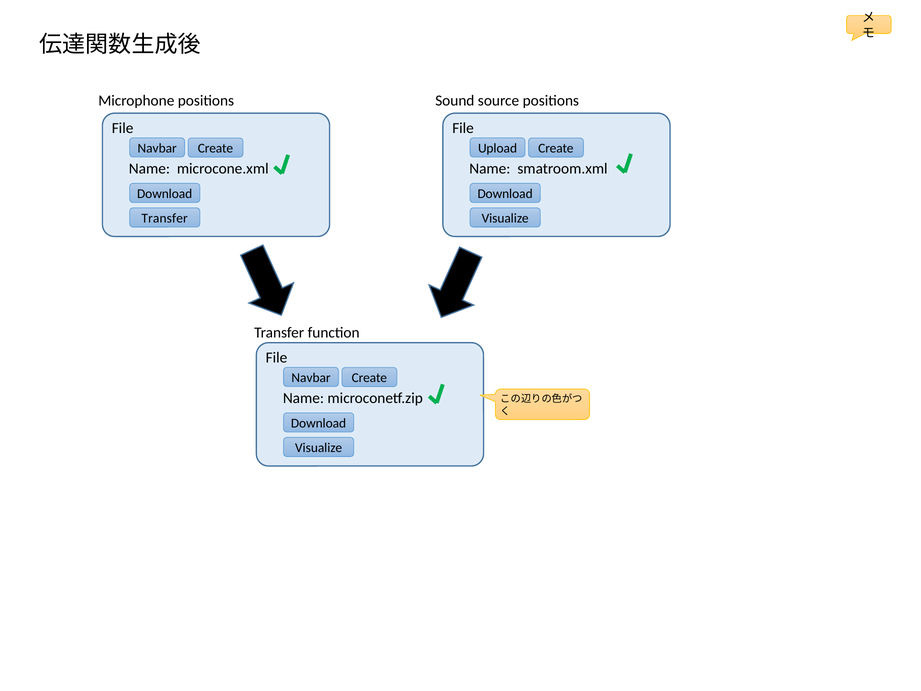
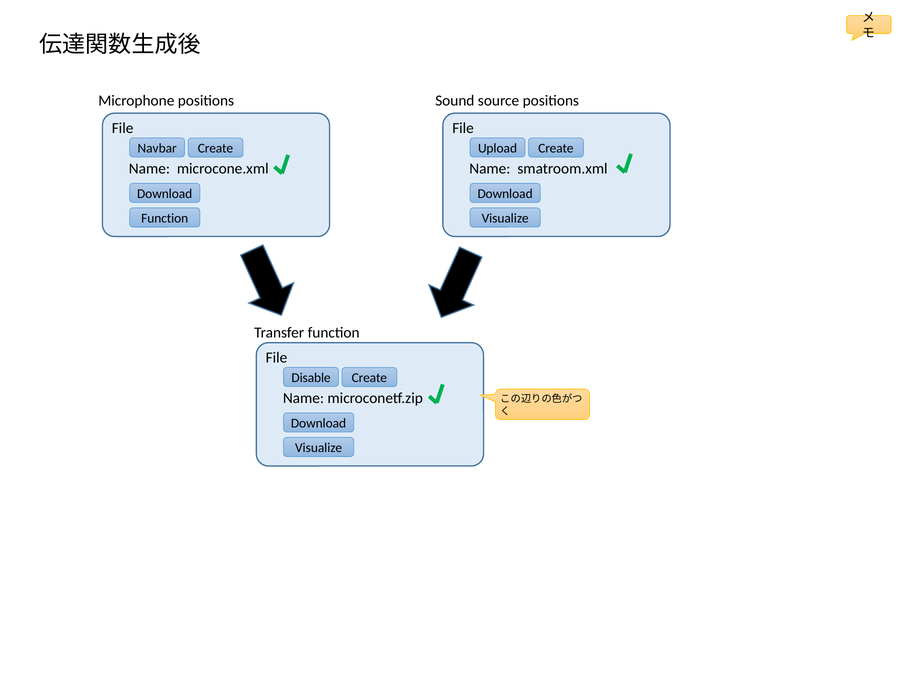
Transfer at (165, 218): Transfer -> Function
Navbar at (311, 378): Navbar -> Disable
